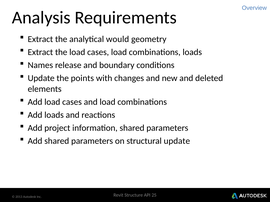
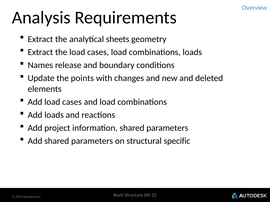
would: would -> sheets
structural update: update -> specific
